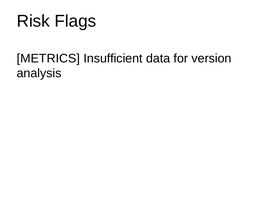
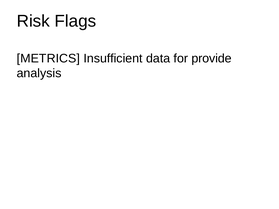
version: version -> provide
